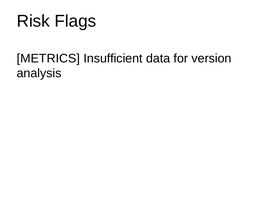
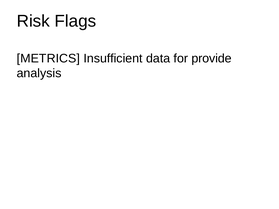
version: version -> provide
